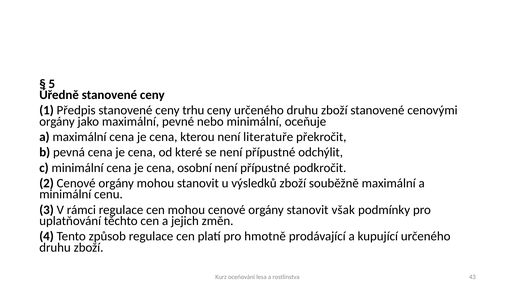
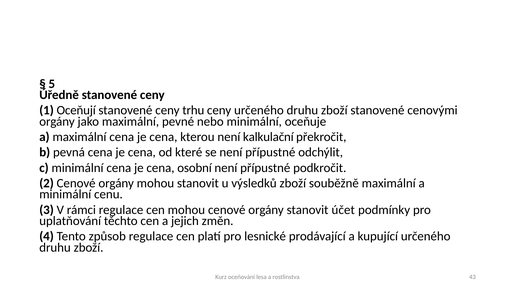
Předpis: Předpis -> Oceňují
literatuře: literatuře -> kalkulační
však: však -> účet
hmotně: hmotně -> lesnické
